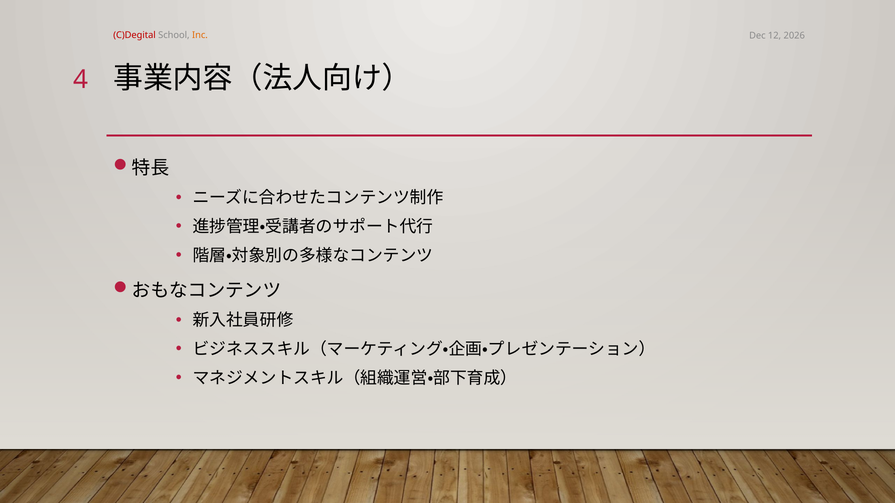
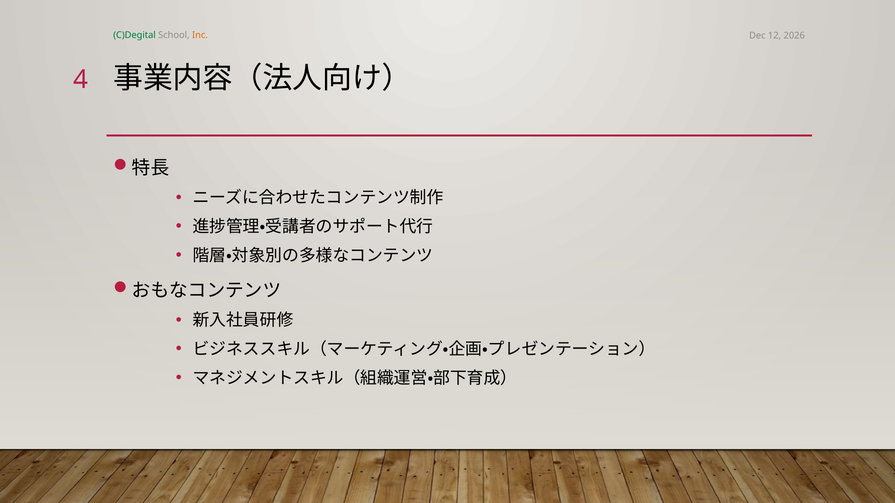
C)Degital colour: red -> green
